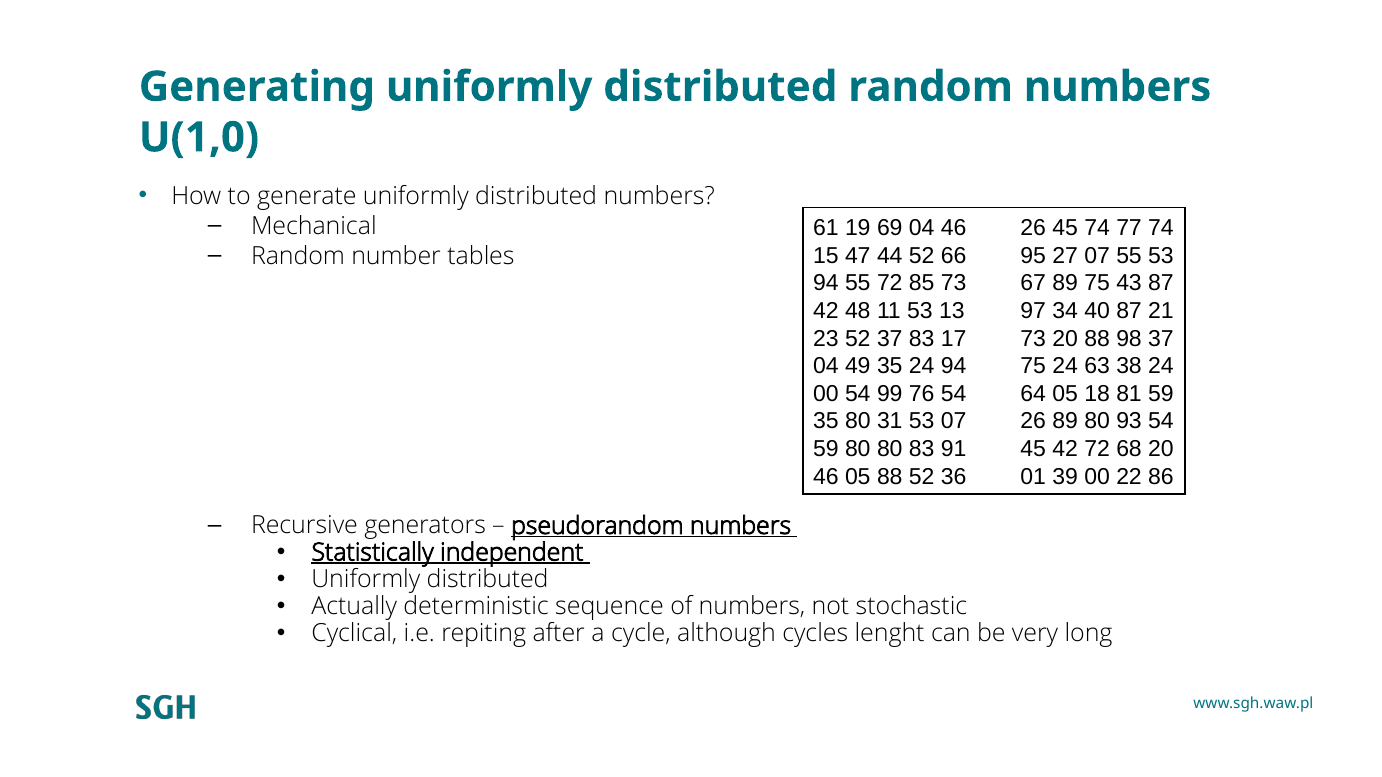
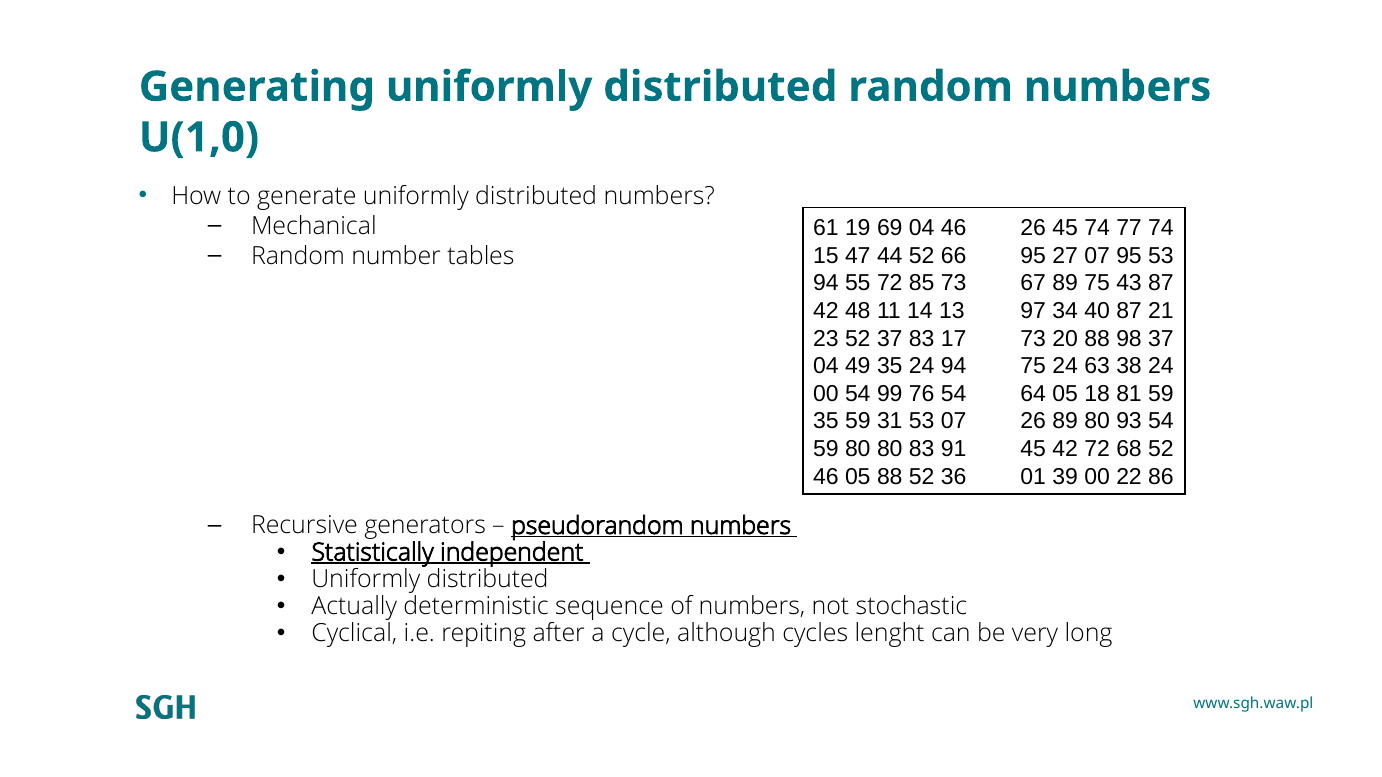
07 55: 55 -> 95
11 53: 53 -> 14
35 80: 80 -> 59
68 20: 20 -> 52
